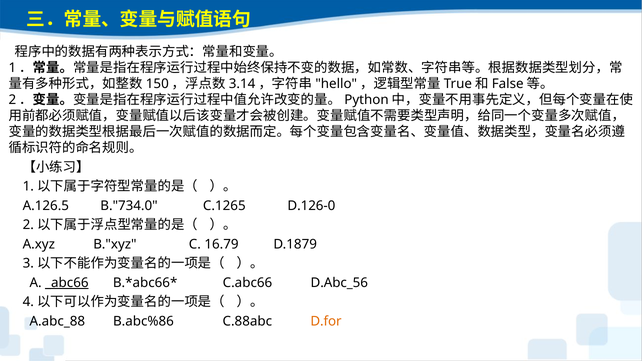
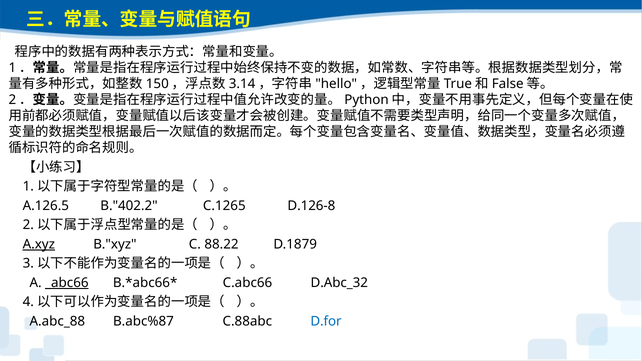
B."734.0: B."734.0 -> B."402.2
D.126-0: D.126-0 -> D.126-8
A.xyz underline: none -> present
16.79: 16.79 -> 88.22
D.Abc_56: D.Abc_56 -> D.Abc_32
B.abc%86: B.abc%86 -> B.abc%87
D.for colour: orange -> blue
